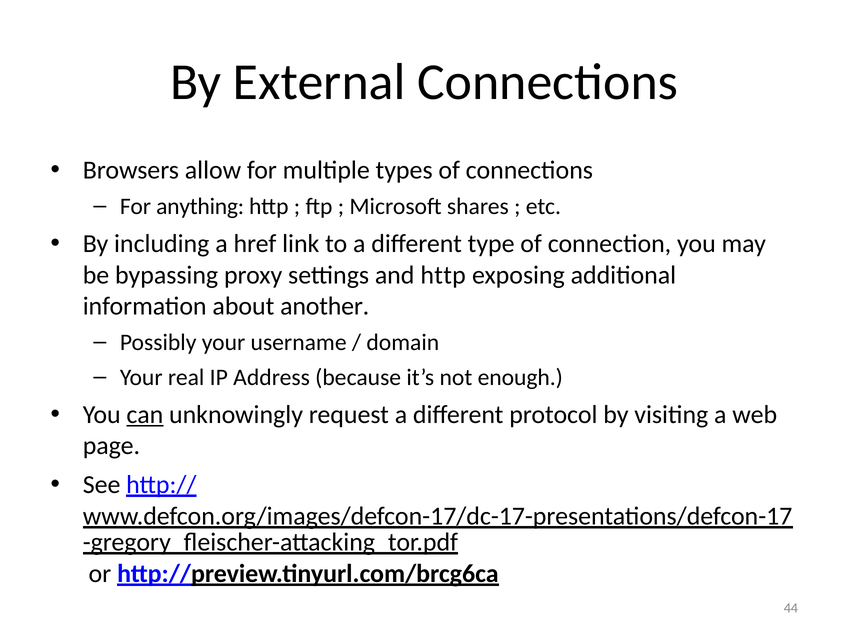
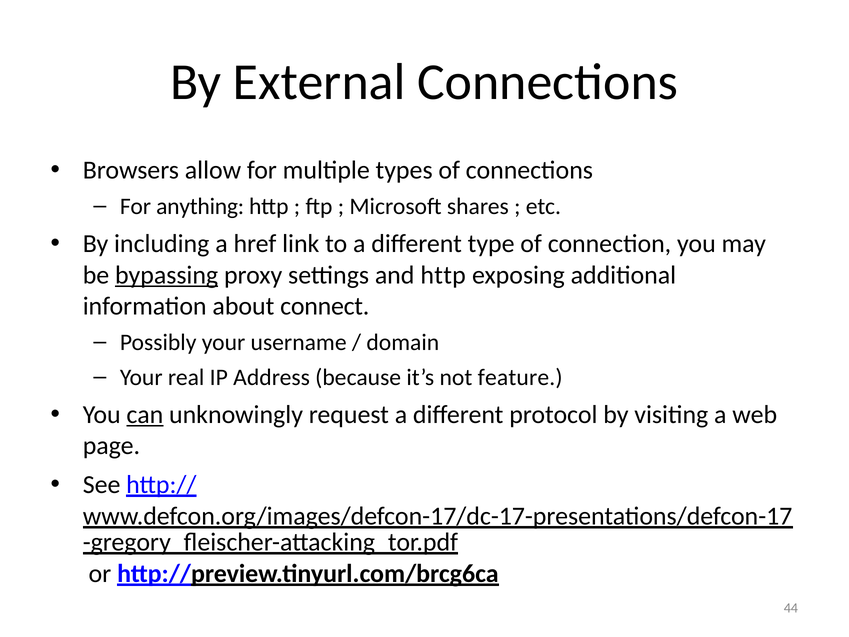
bypassing underline: none -> present
another: another -> connect
enough: enough -> feature
